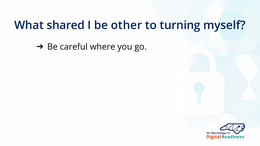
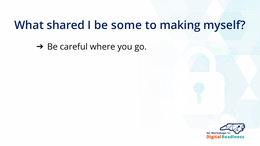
other: other -> some
turning: turning -> making
